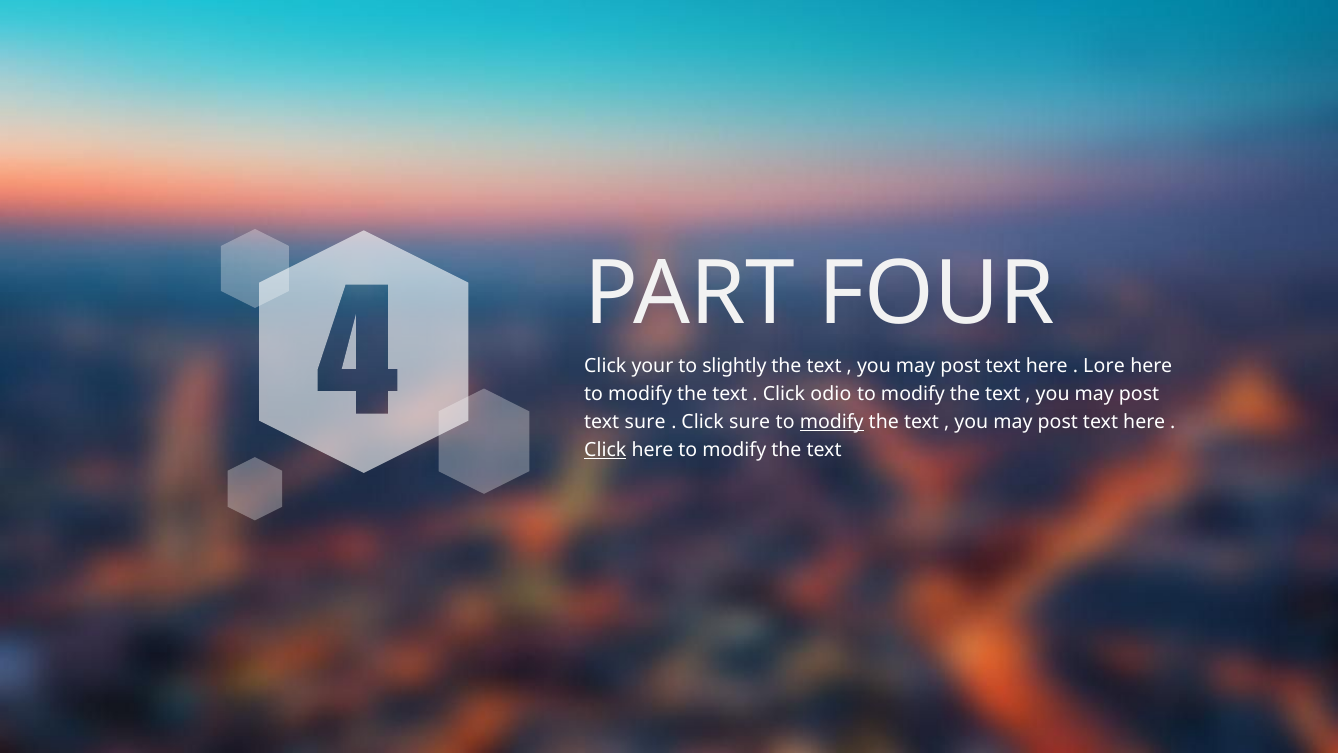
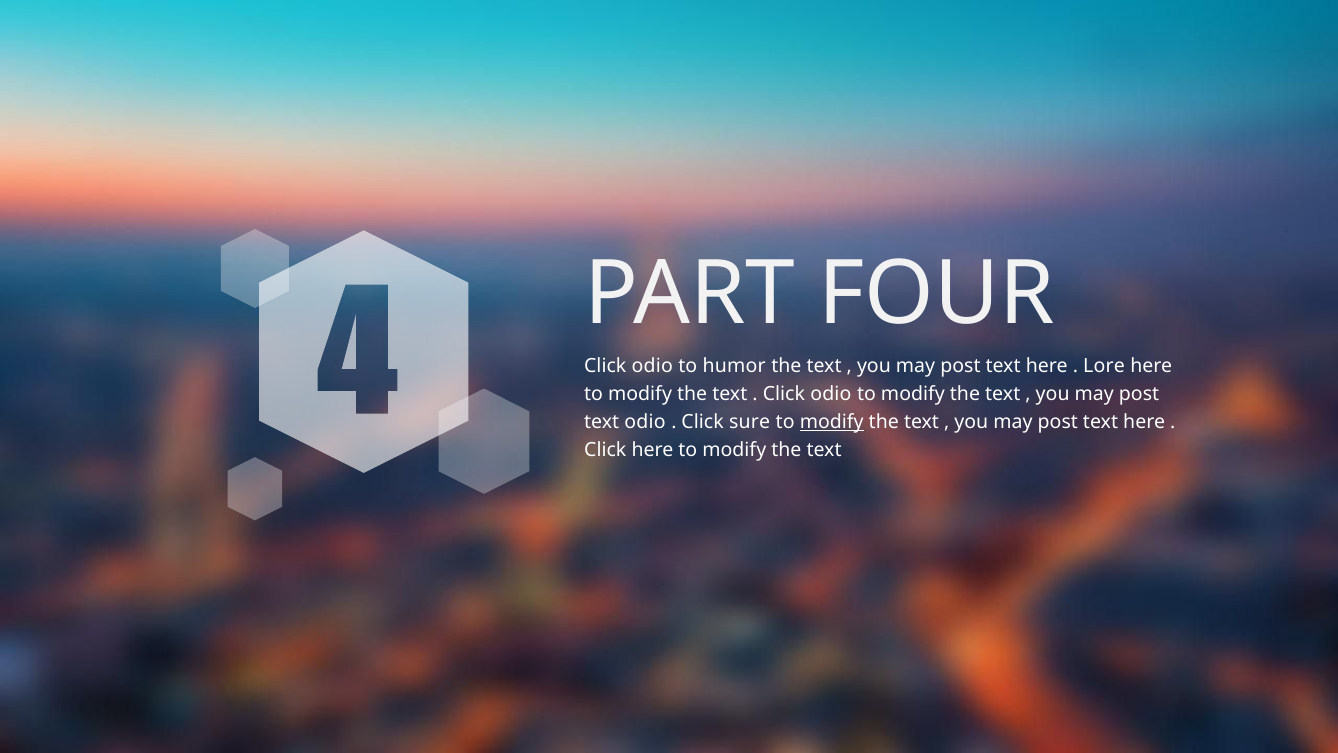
your at (652, 366): your -> odio
slightly: slightly -> humor
text sure: sure -> odio
Click at (605, 450) underline: present -> none
